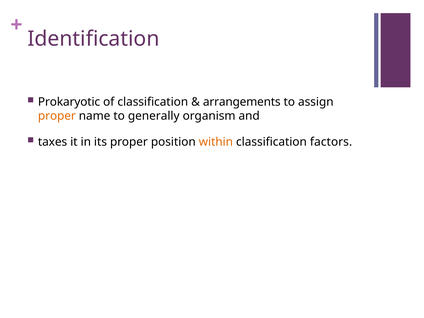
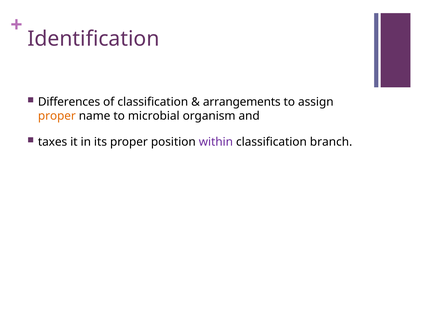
Prokaryotic: Prokaryotic -> Differences
generally: generally -> microbial
within colour: orange -> purple
factors: factors -> branch
